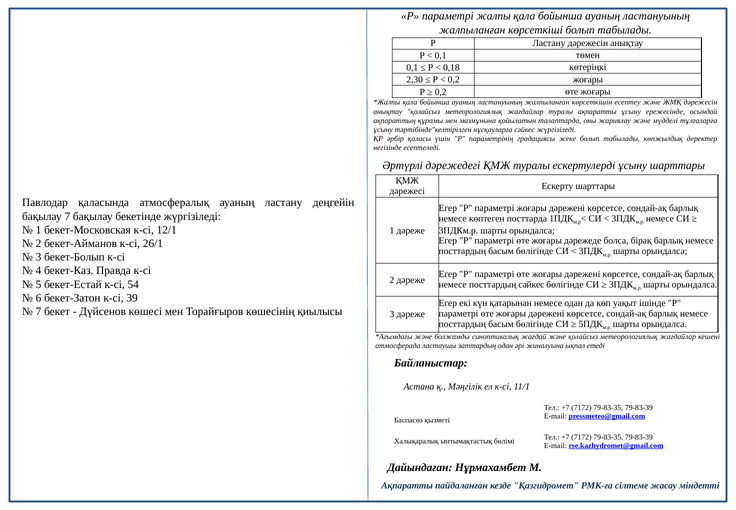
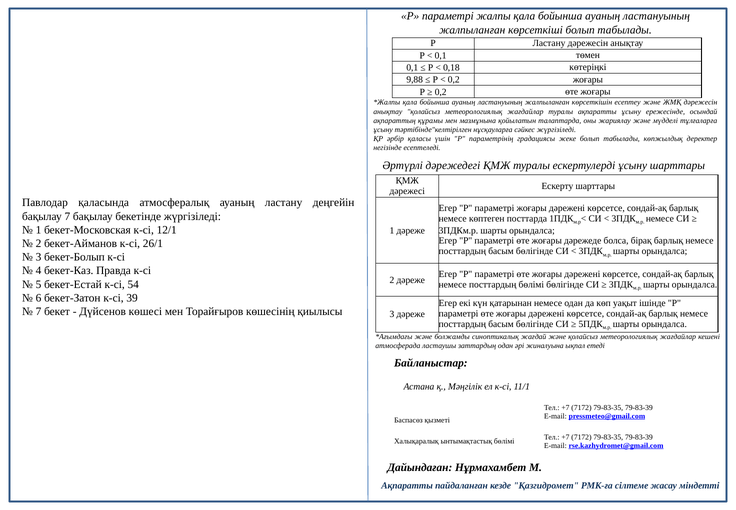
2,30: 2,30 -> 9,88
посттардың сәйкес: сәйкес -> бөлімі
